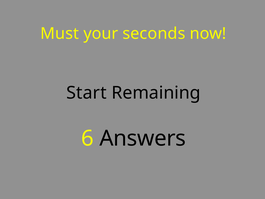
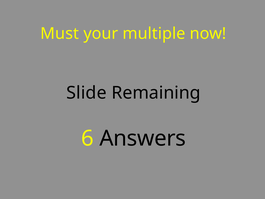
seconds: seconds -> multiple
Start: Start -> Slide
